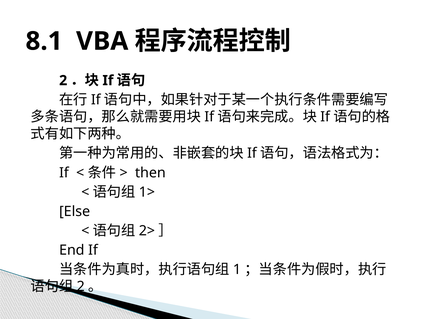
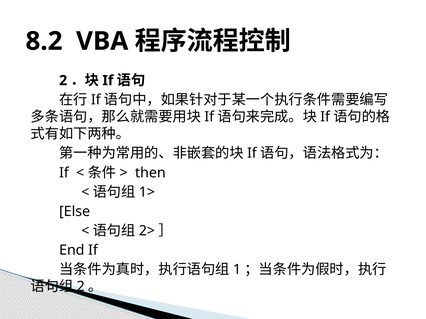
8.1: 8.1 -> 8.2
